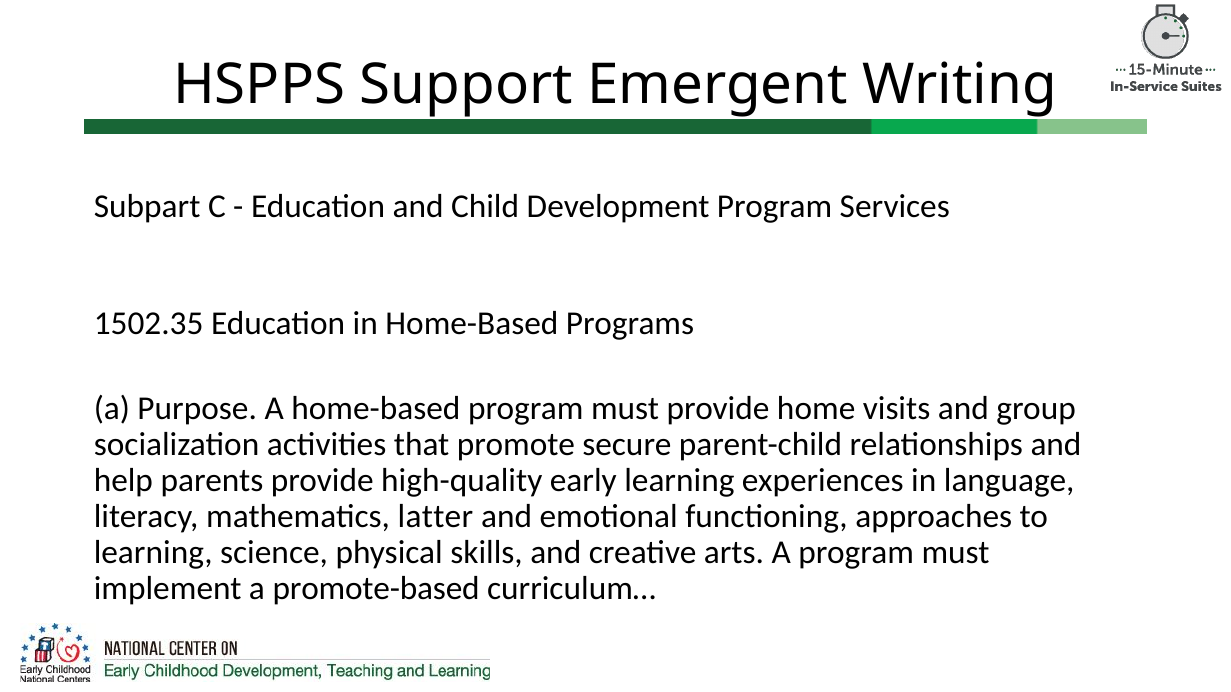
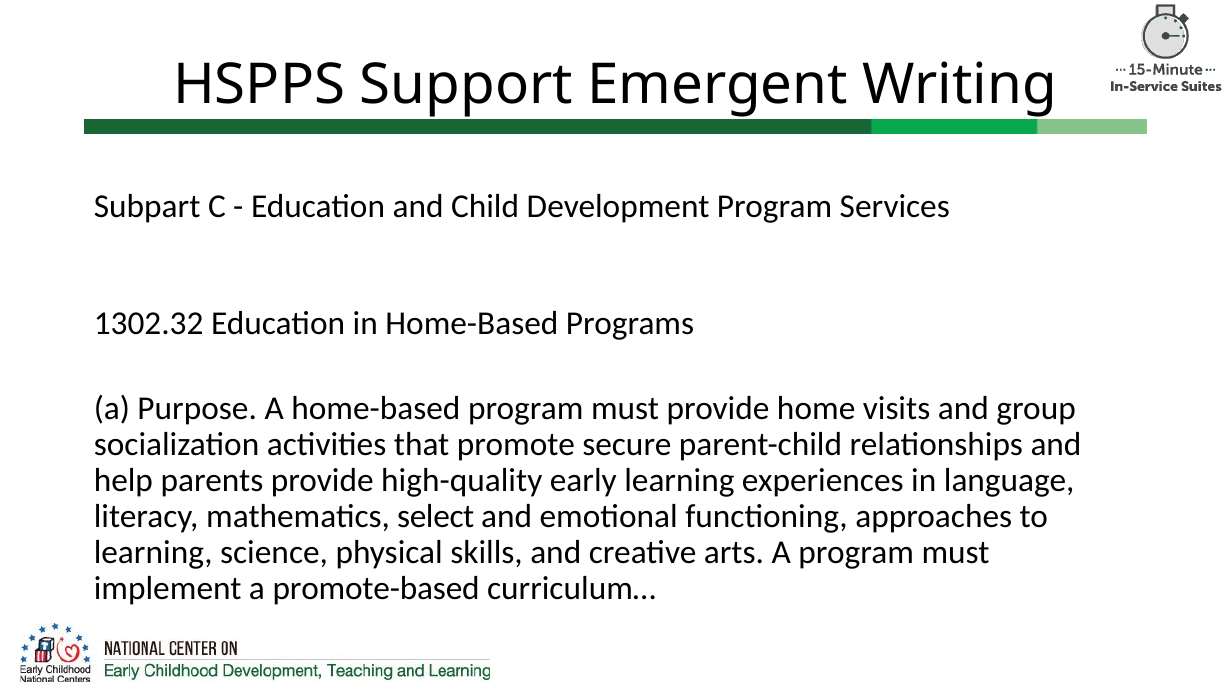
1502.35: 1502.35 -> 1302.32
latter: latter -> select
